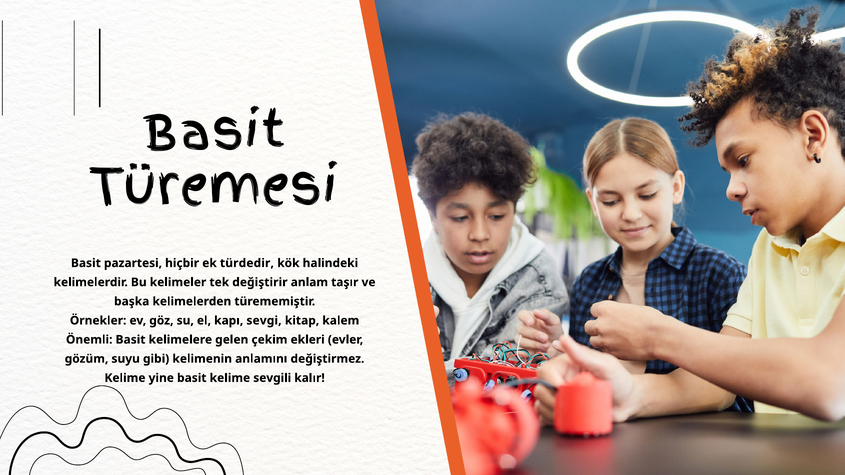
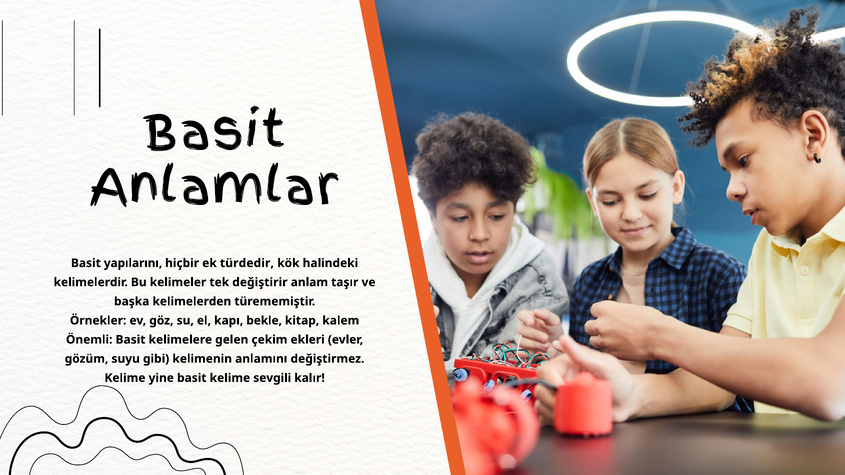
Türemesi: Türemesi -> Anlamlar
pazartesi: pazartesi -> yapılarını
sevgi: sevgi -> bekle
